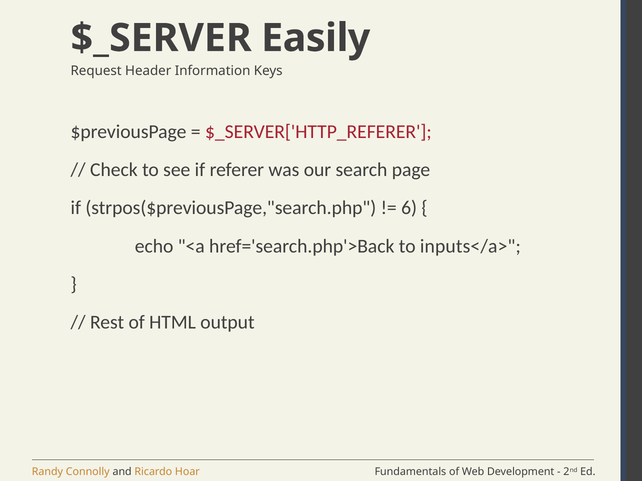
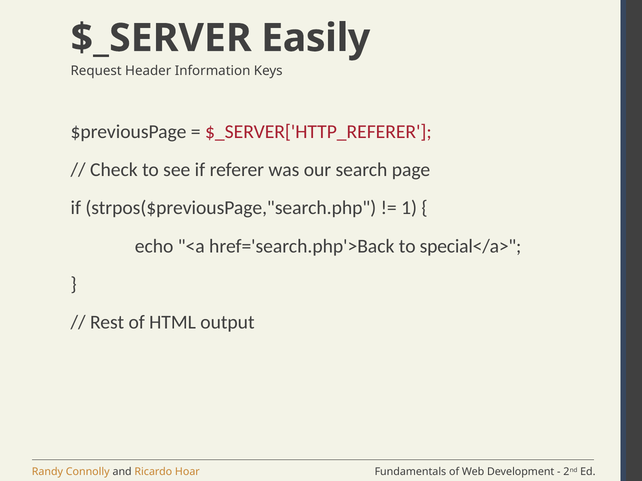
6: 6 -> 1
inputs</a>: inputs</a> -> special</a>
